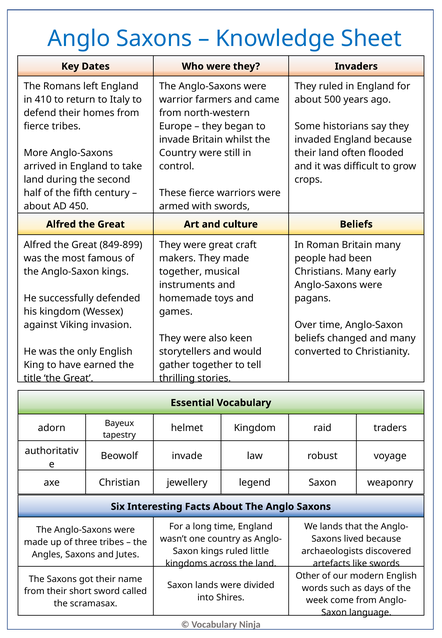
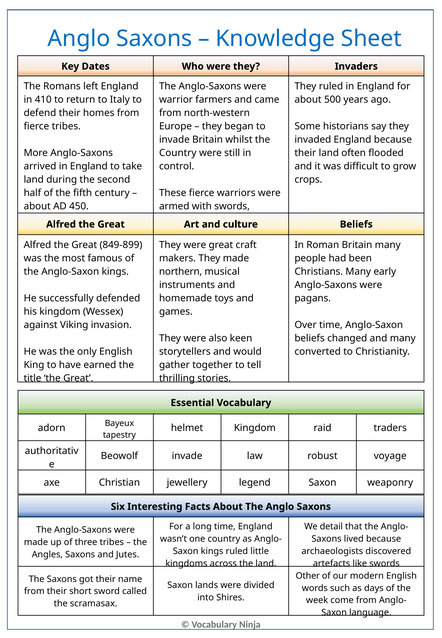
together at (181, 272): together -> northern
We lands: lands -> detail
